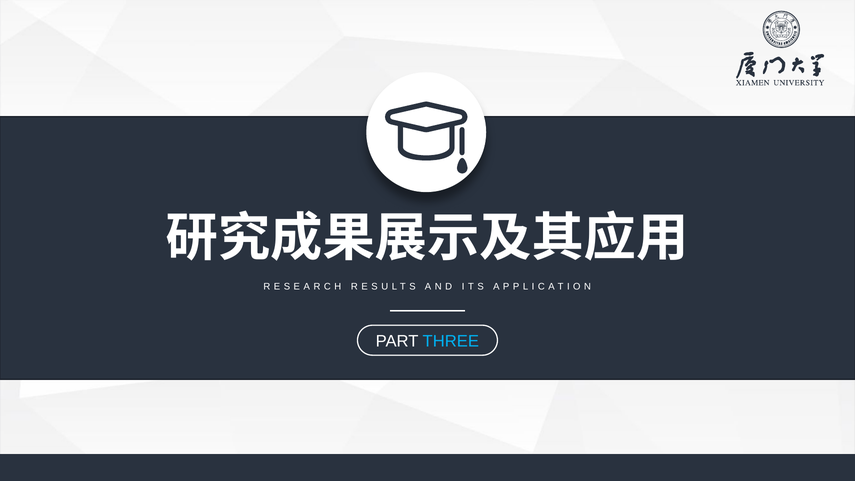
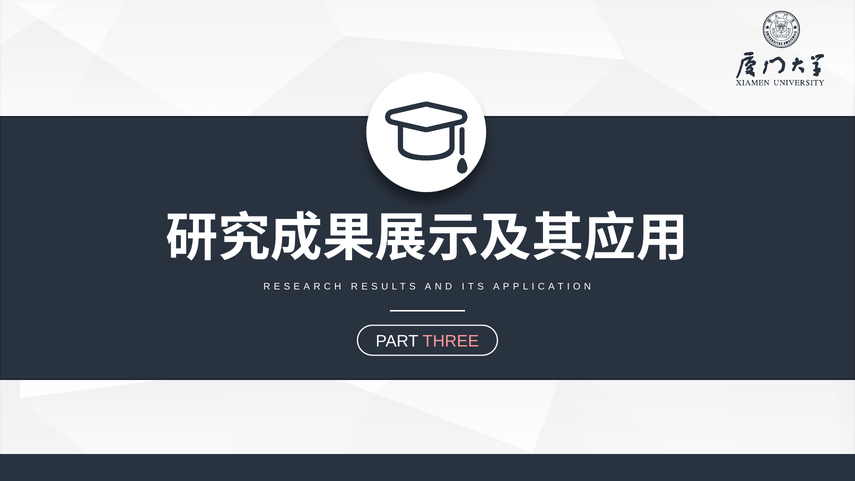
THREE colour: light blue -> pink
